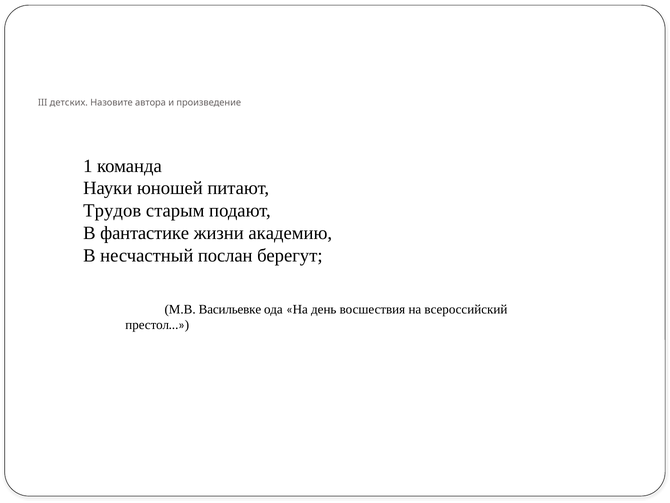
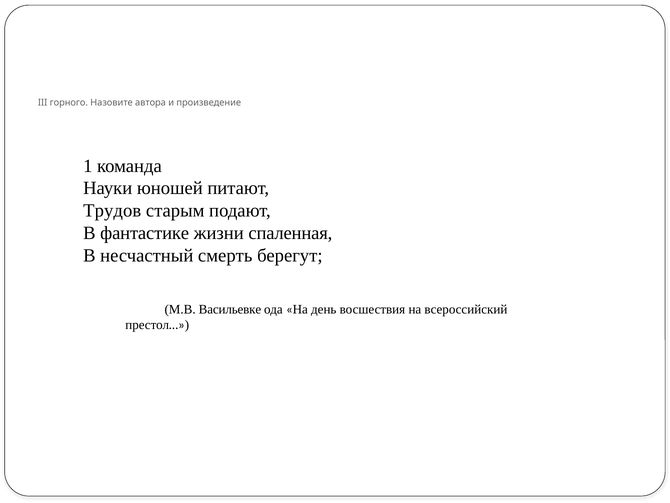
детских: детских -> горного
академию: академию -> спаленная
послан: послан -> смерть
